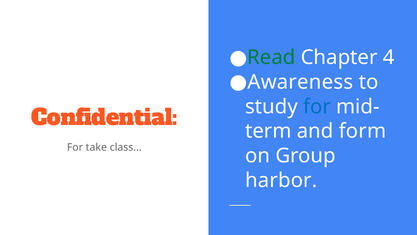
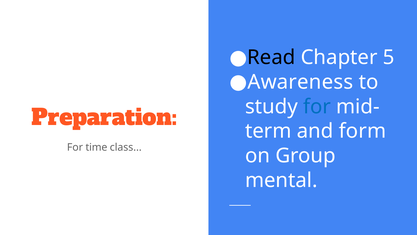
Read colour: green -> black
4: 4 -> 5
Confidential: Confidential -> Preparation
take: take -> time
harbor: harbor -> mental
